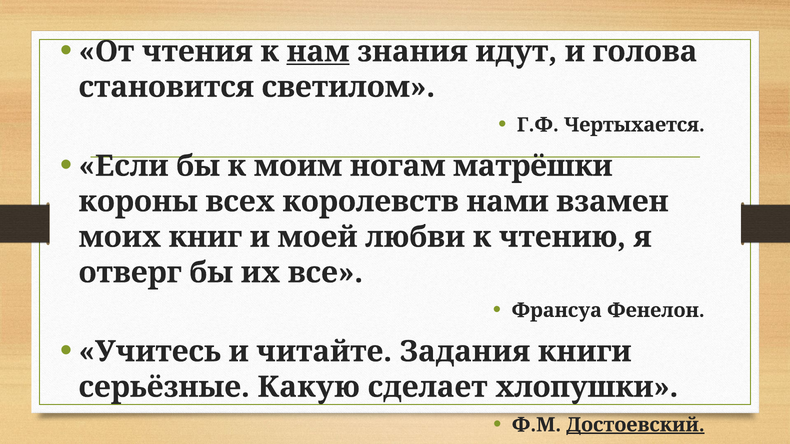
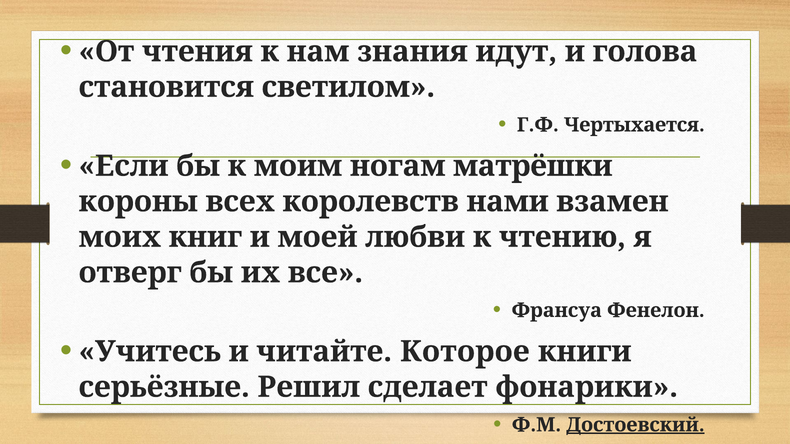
нам underline: present -> none
Задания: Задания -> Которое
Какую: Какую -> Решил
хлопушки: хлопушки -> фонарики
